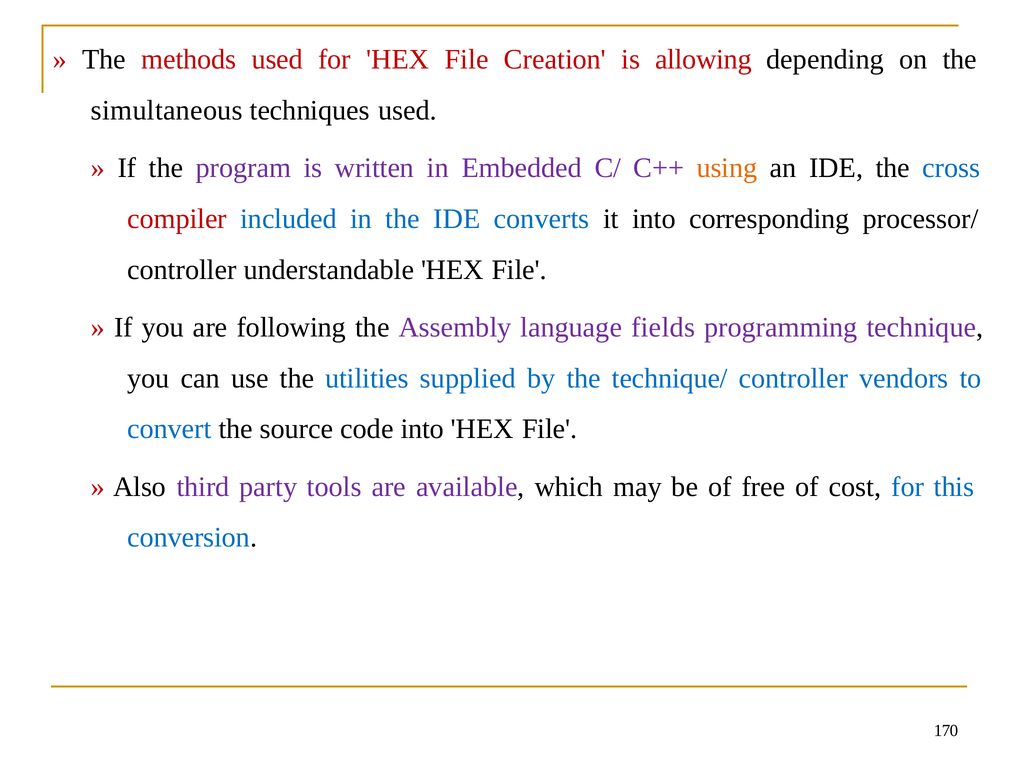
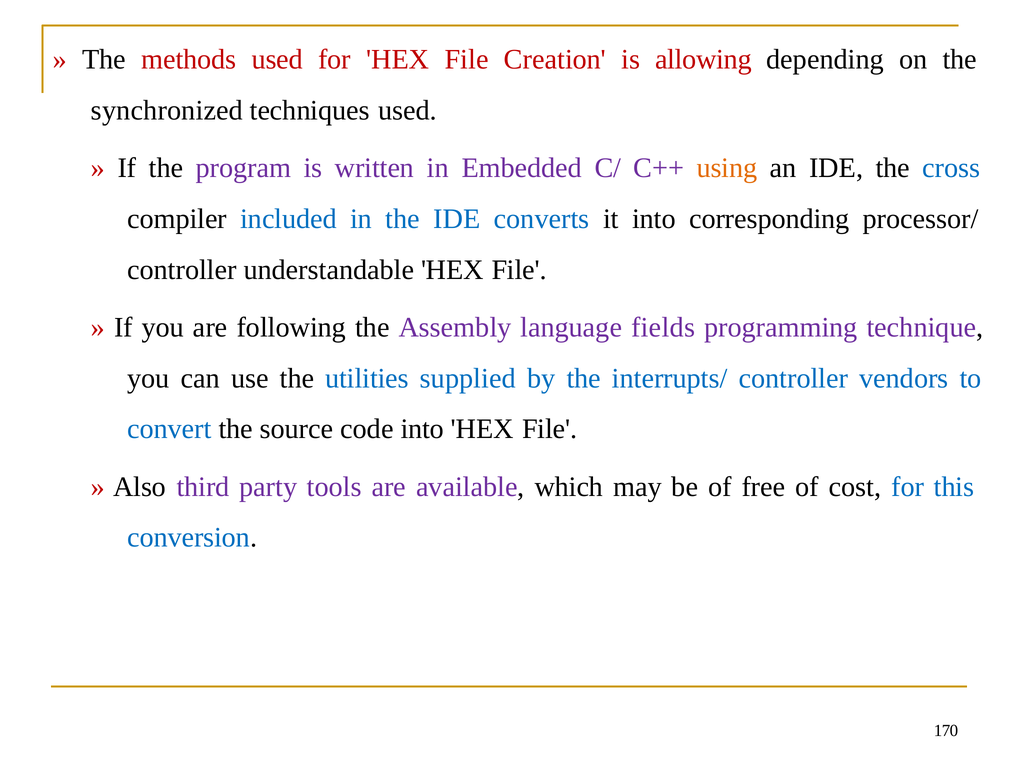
simultaneous: simultaneous -> synchronized
compiler colour: red -> black
technique/: technique/ -> interrupts/
